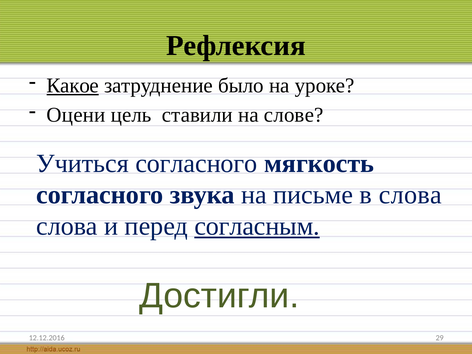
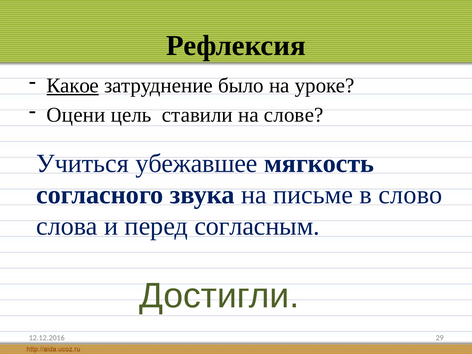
Учиться согласного: согласного -> убежавшее
в слова: слова -> слово
согласным underline: present -> none
